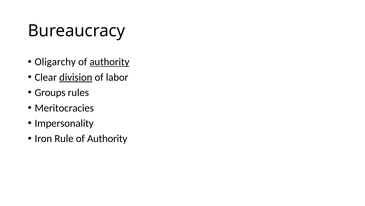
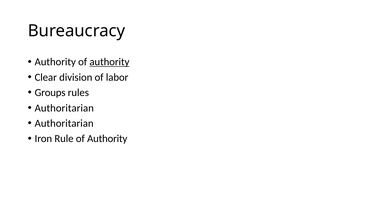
Oligarchy at (55, 62): Oligarchy -> Authority
division underline: present -> none
Meritocracies at (64, 108): Meritocracies -> Authoritarian
Impersonality at (64, 123): Impersonality -> Authoritarian
